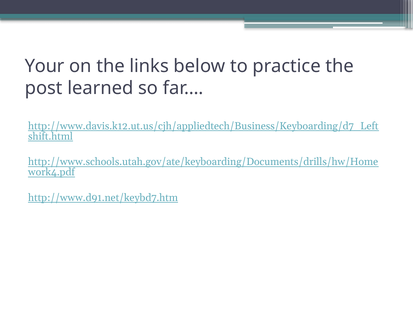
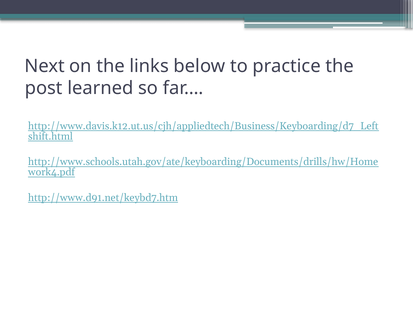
Your: Your -> Next
